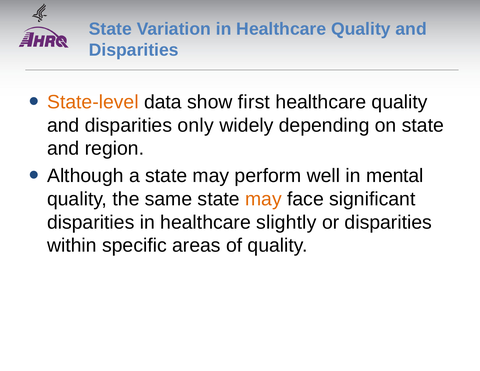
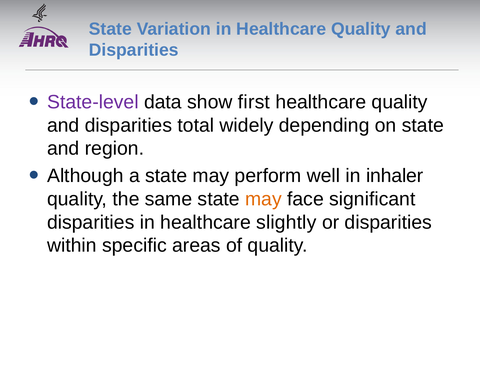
State-level colour: orange -> purple
only: only -> total
mental: mental -> inhaler
